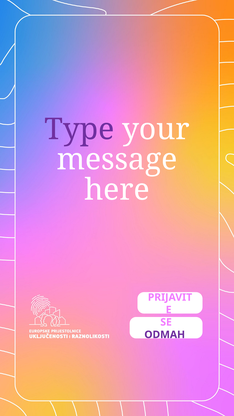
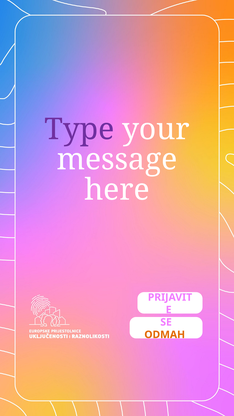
ODMAH colour: purple -> orange
